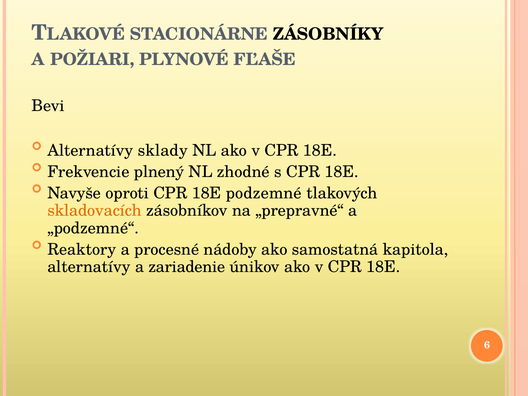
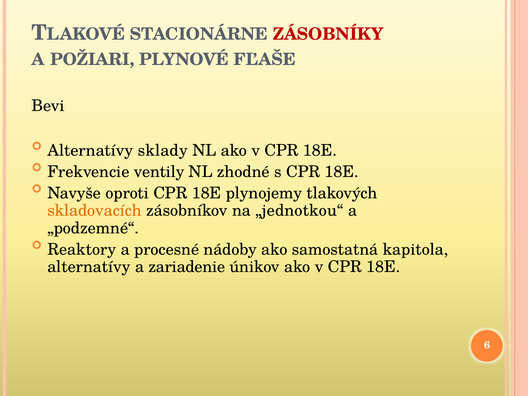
ZÁSOBNÍKY colour: black -> red
plnený: plnený -> ventily
podzemné: podzemné -> plynojemy
„prepravné“: „prepravné“ -> „jednotkou“
